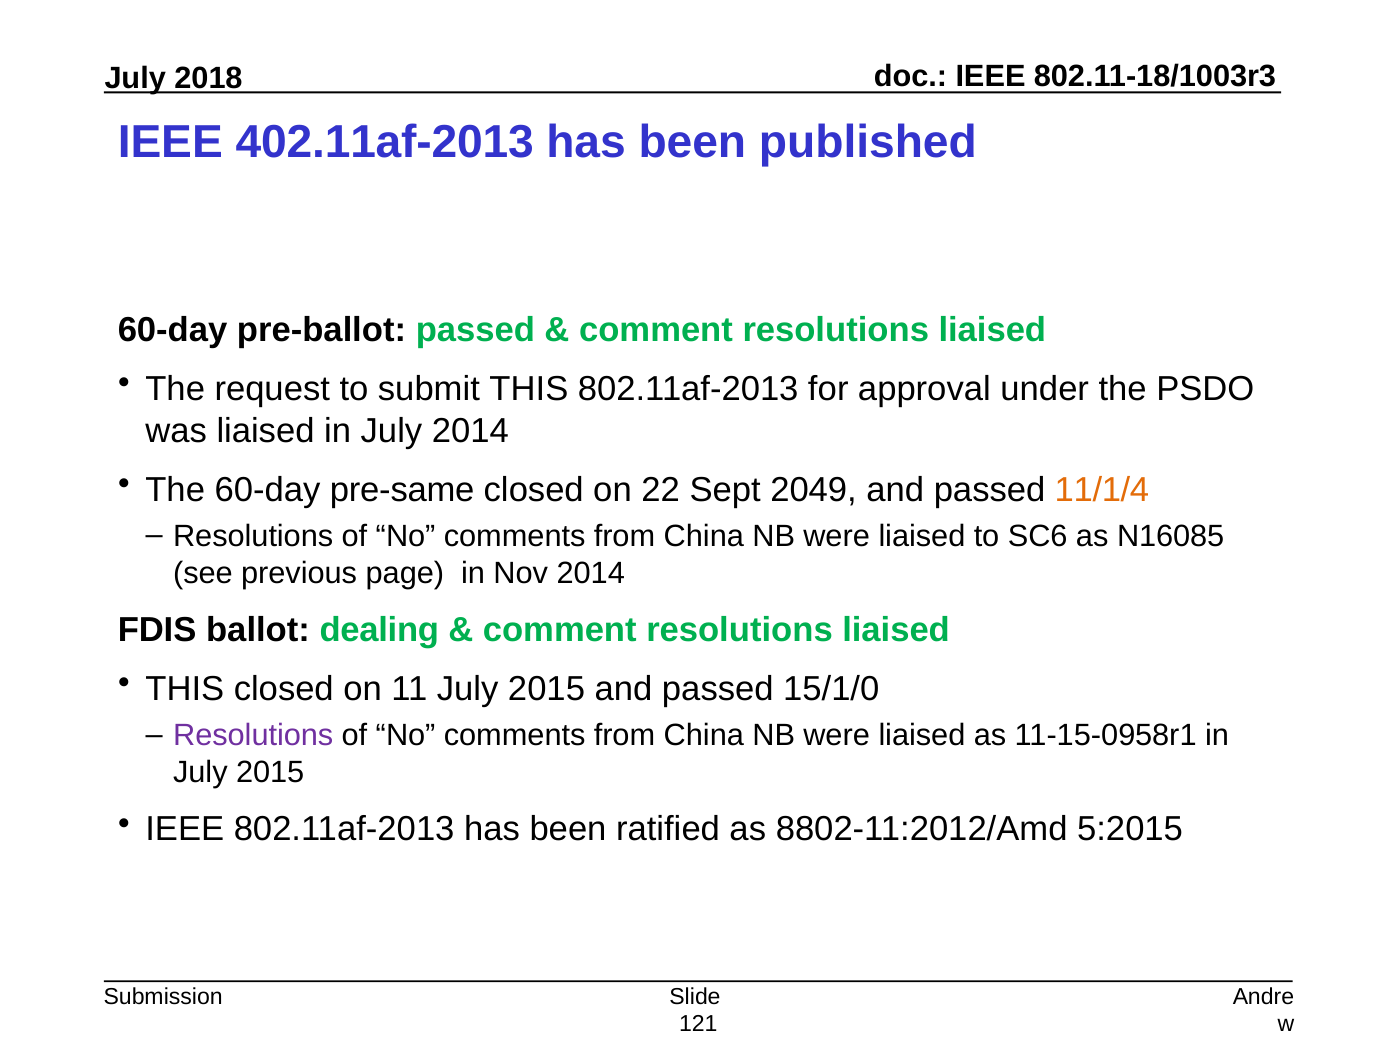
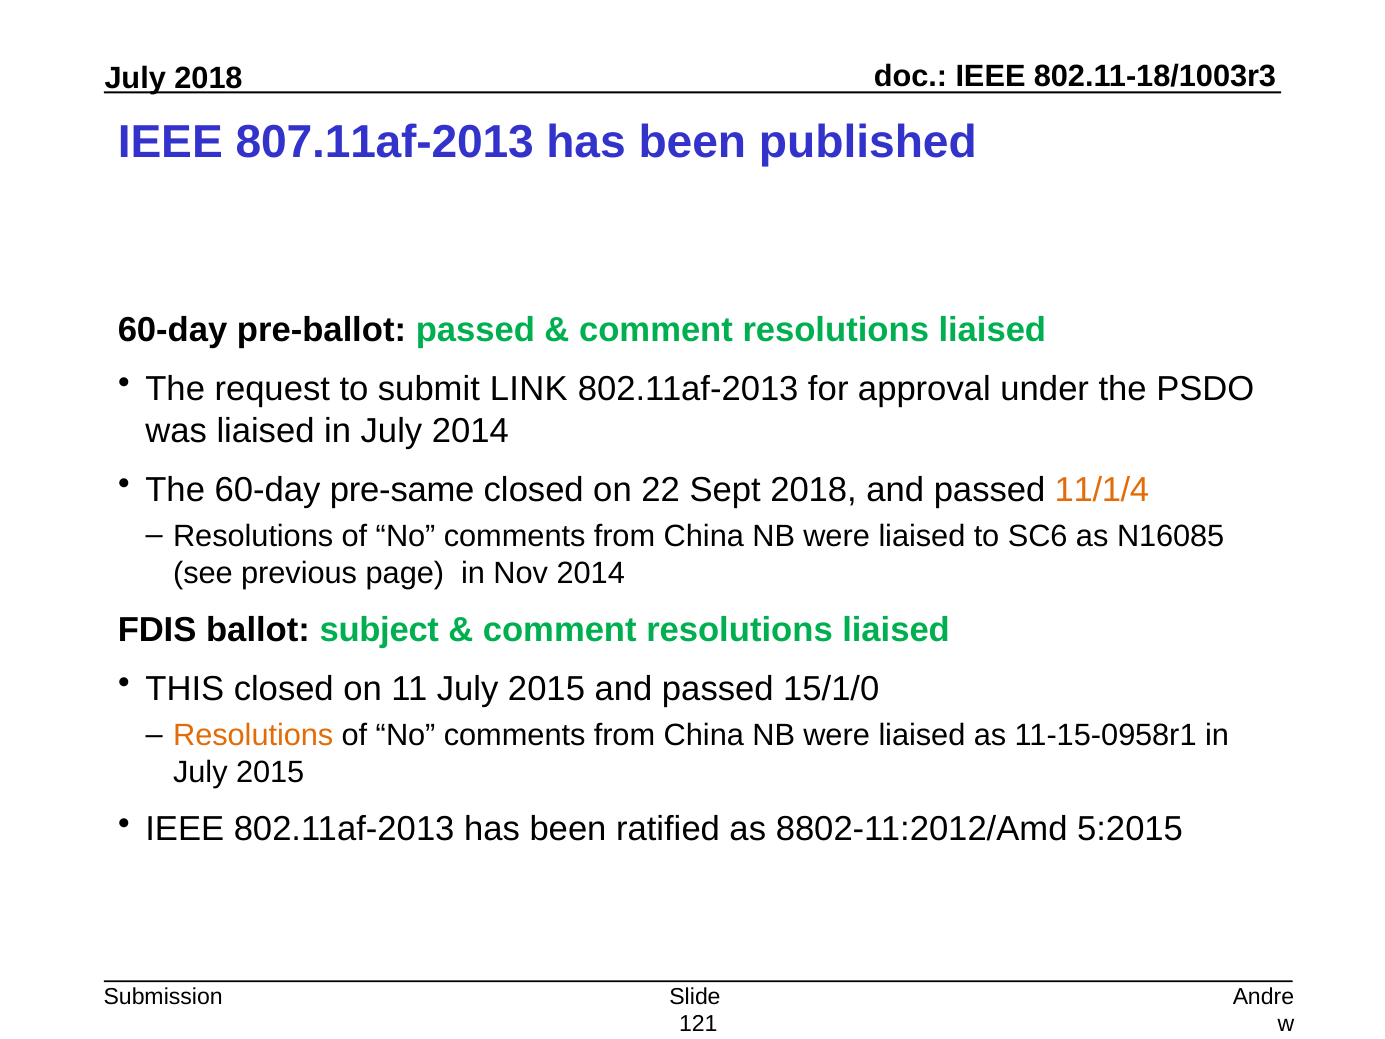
402.11af-2013: 402.11af-2013 -> 807.11af-2013
submit THIS: THIS -> LINK
Sept 2049: 2049 -> 2018
dealing: dealing -> subject
Resolutions at (253, 736) colour: purple -> orange
